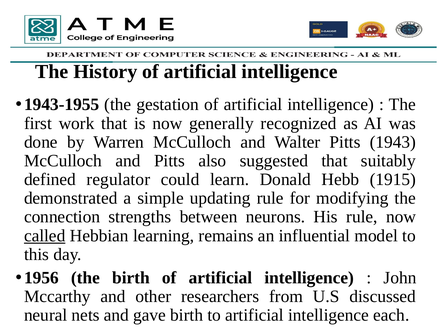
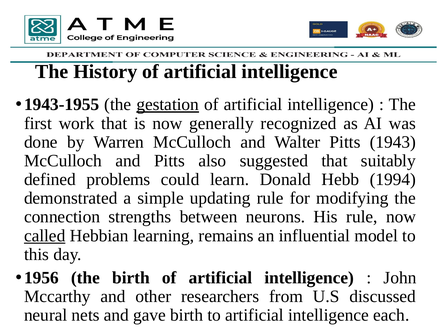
gestation underline: none -> present
regulator: regulator -> problems
1915: 1915 -> 1994
